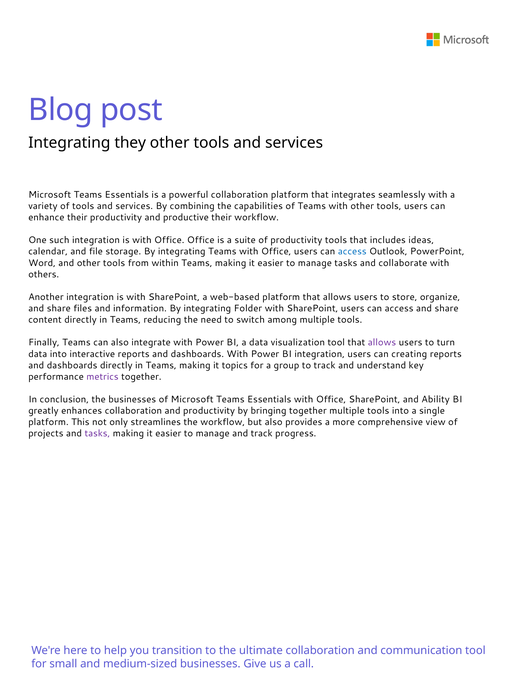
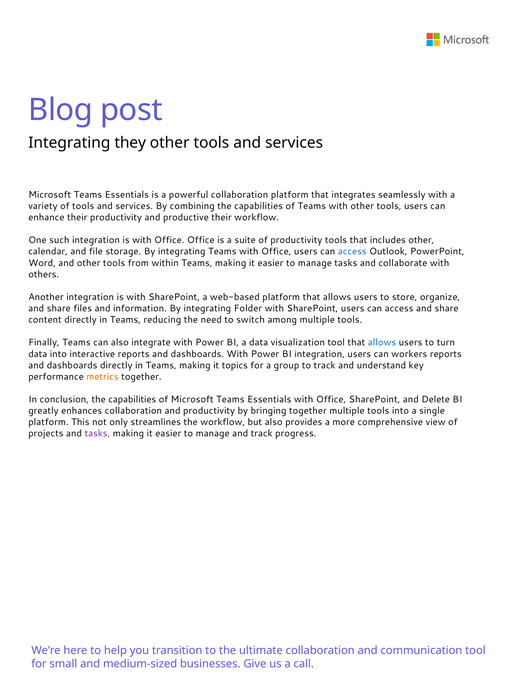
includes ideas: ideas -> other
allows at (382, 343) colour: purple -> blue
creating: creating -> workers
metrics colour: purple -> orange
conclusion the businesses: businesses -> capabilities
Ability: Ability -> Delete
